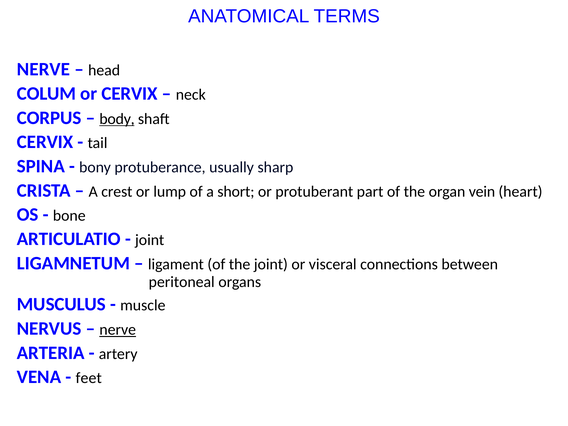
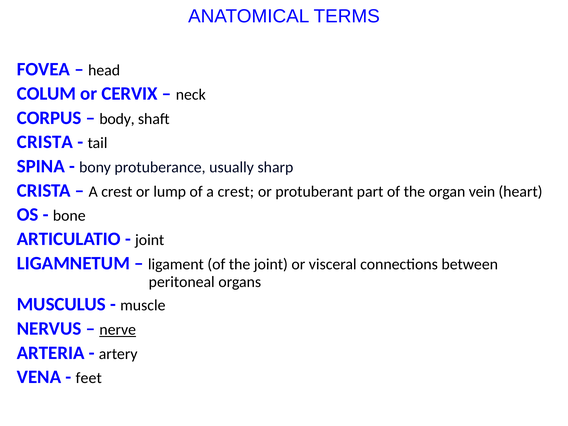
NERVE at (43, 69): NERVE -> FOVEA
body underline: present -> none
CERVIX at (45, 142): CERVIX -> CRISTA
of a short: short -> crest
